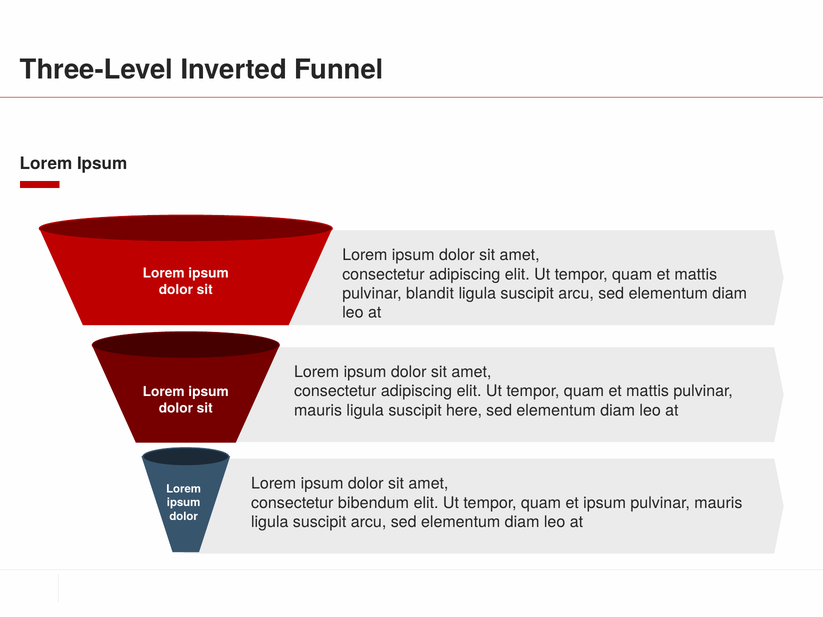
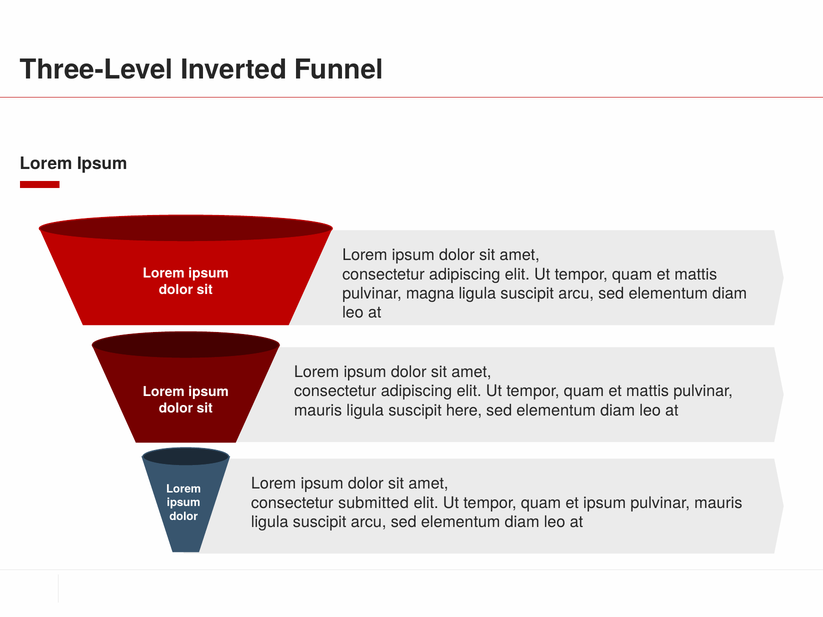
blandit: blandit -> magna
bibendum: bibendum -> submitted
